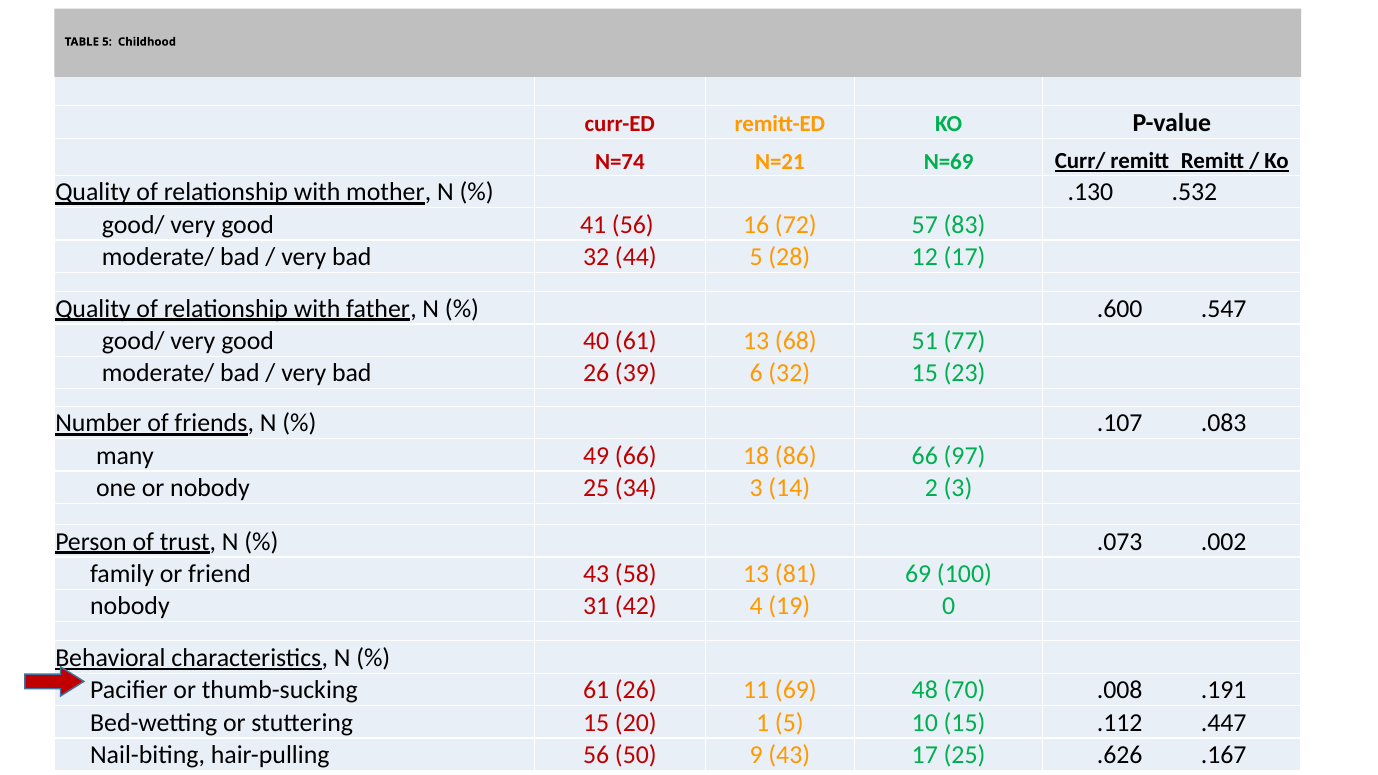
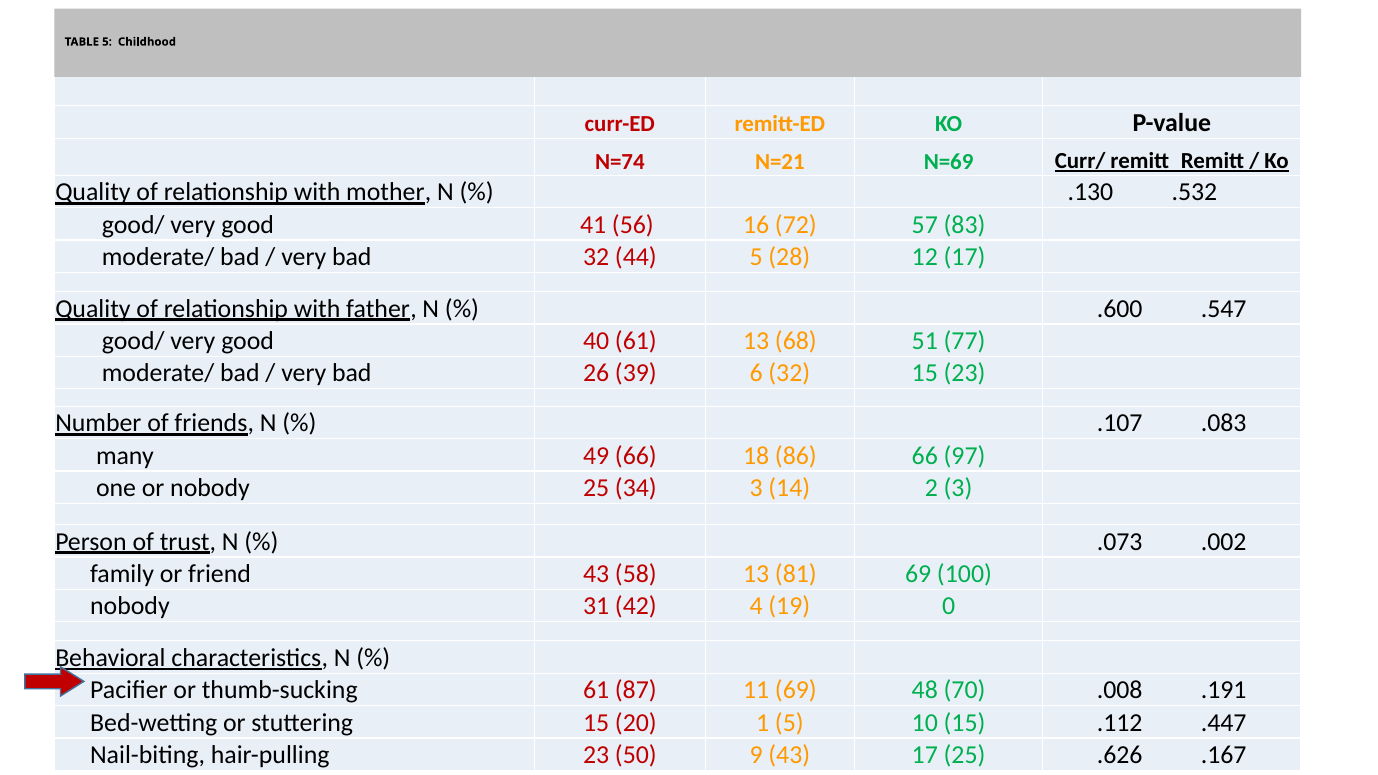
61 26: 26 -> 87
hair-pulling 56: 56 -> 23
